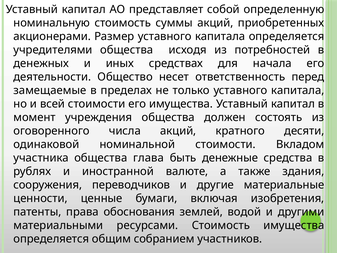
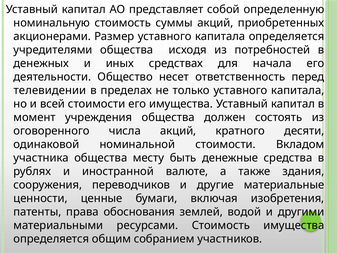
замещаемые: замещаемые -> телевидении
глава: глава -> месту
